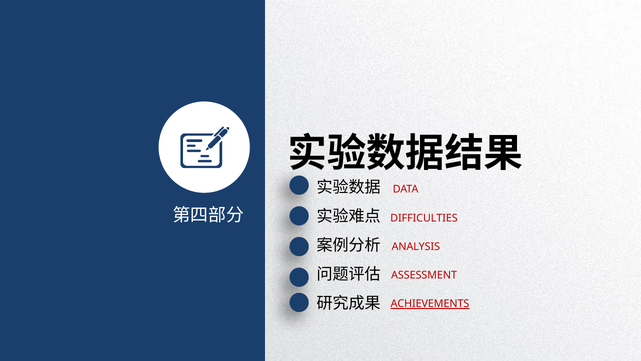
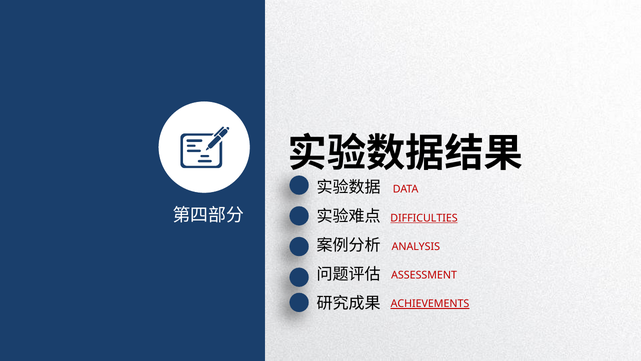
DIFFICULTIES underline: none -> present
